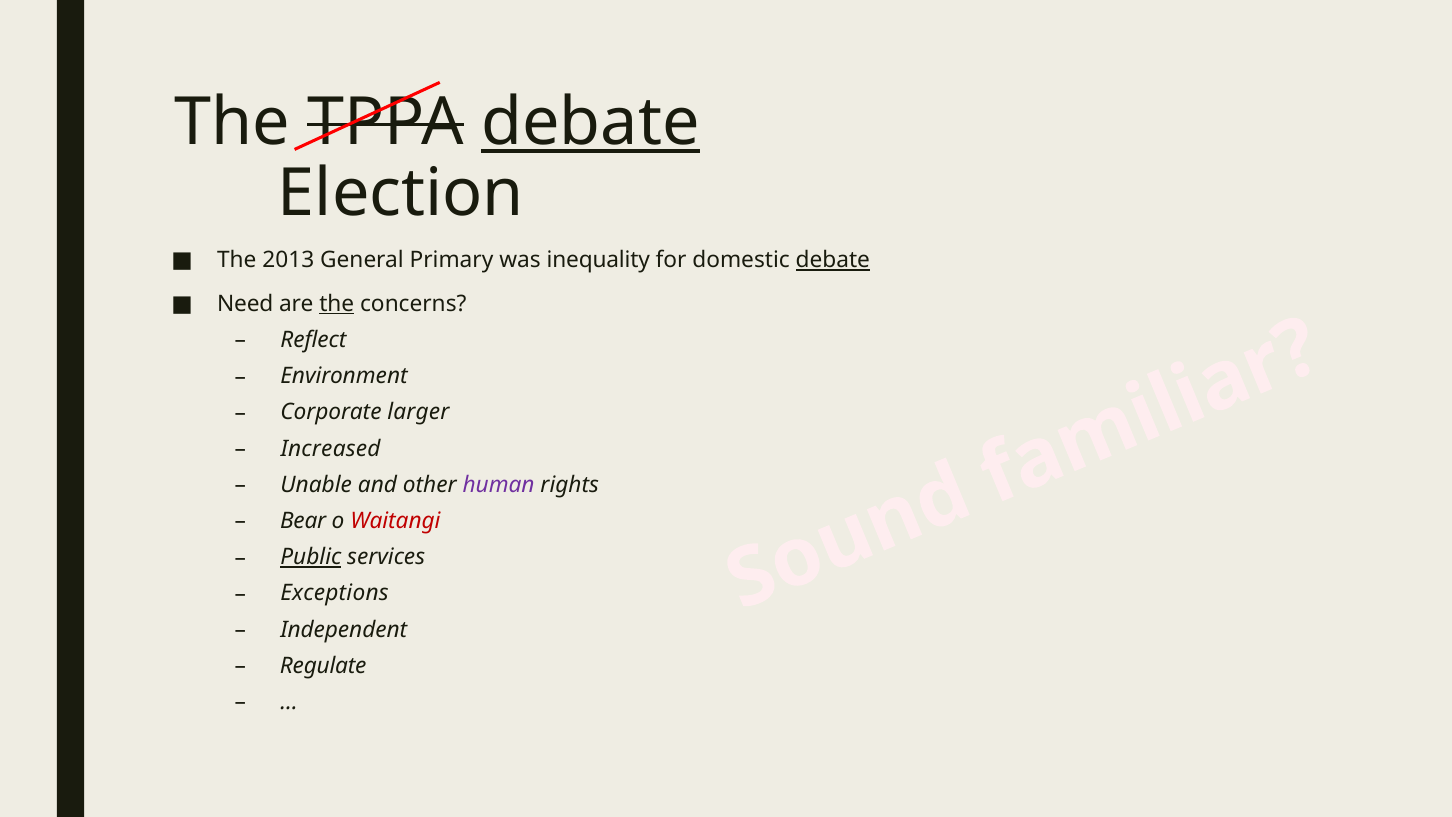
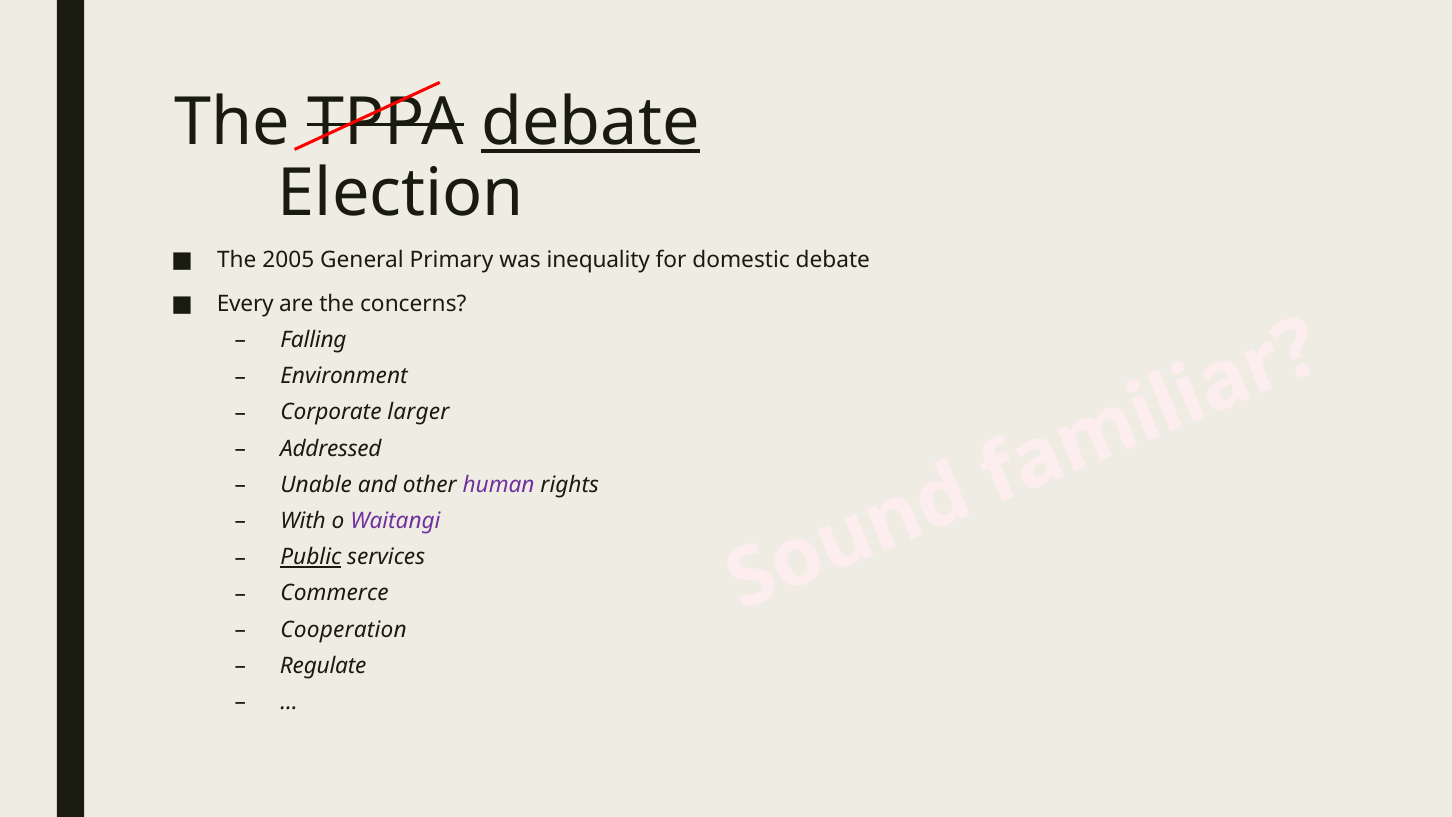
2013: 2013 -> 2005
debate at (833, 260) underline: present -> none
Need: Need -> Every
the at (337, 304) underline: present -> none
Reflect: Reflect -> Falling
Increased: Increased -> Addressed
Bear: Bear -> With
Waitangi colour: red -> purple
Exceptions: Exceptions -> Commerce
Independent: Independent -> Cooperation
